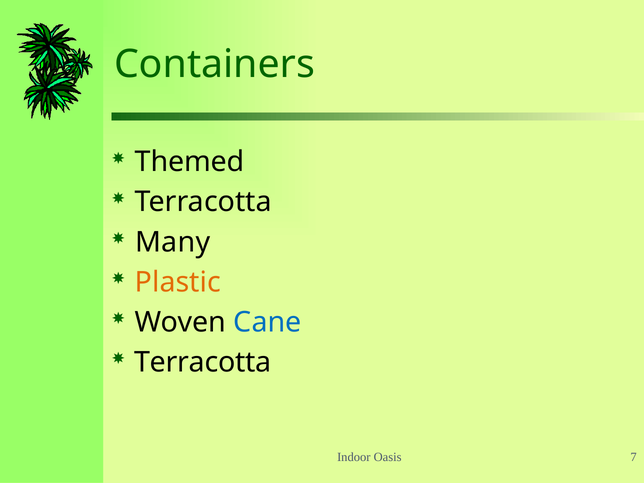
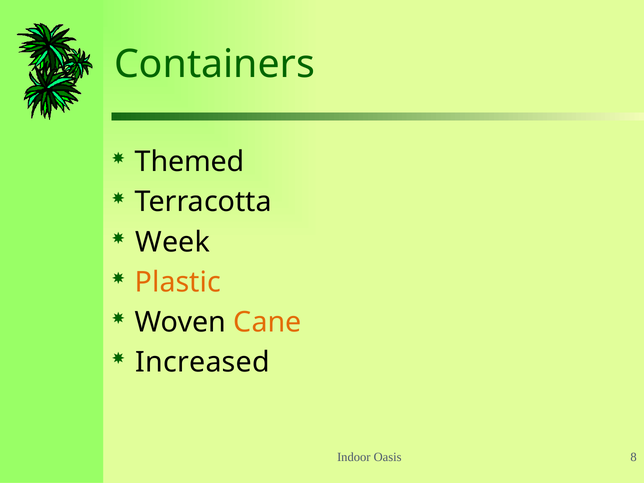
Many: Many -> Week
Cane colour: blue -> orange
Terracotta at (203, 362): Terracotta -> Increased
7: 7 -> 8
